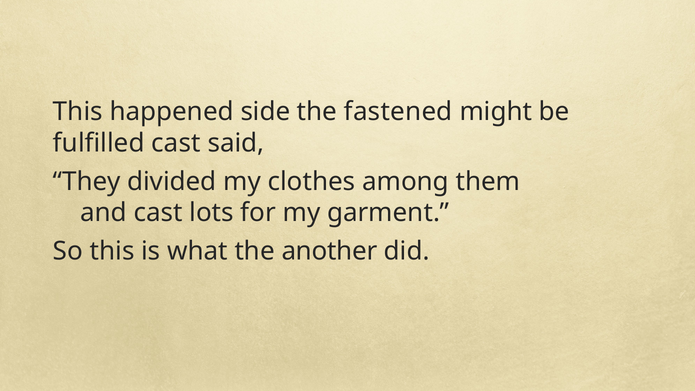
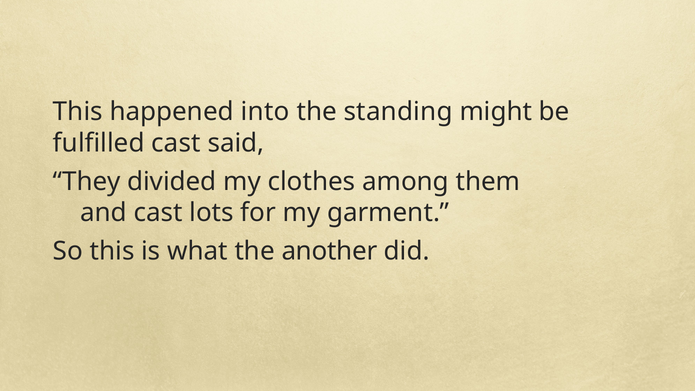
side: side -> into
fastened: fastened -> standing
